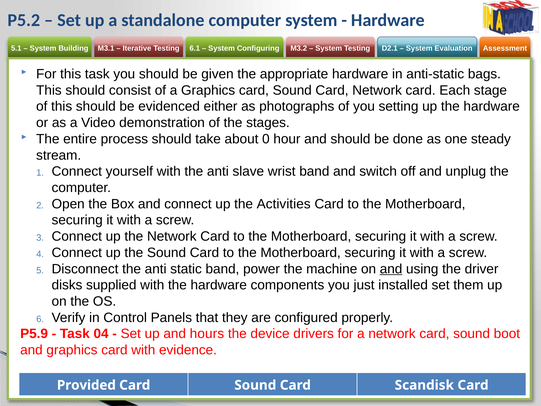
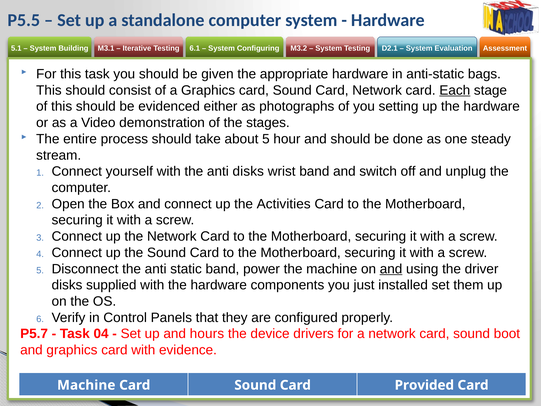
P5.2: P5.2 -> P5.5
Each underline: none -> present
about 0: 0 -> 5
anti slave: slave -> disks
P5.9: P5.9 -> P5.7
Provided at (86, 385): Provided -> Machine
Scandisk: Scandisk -> Provided
